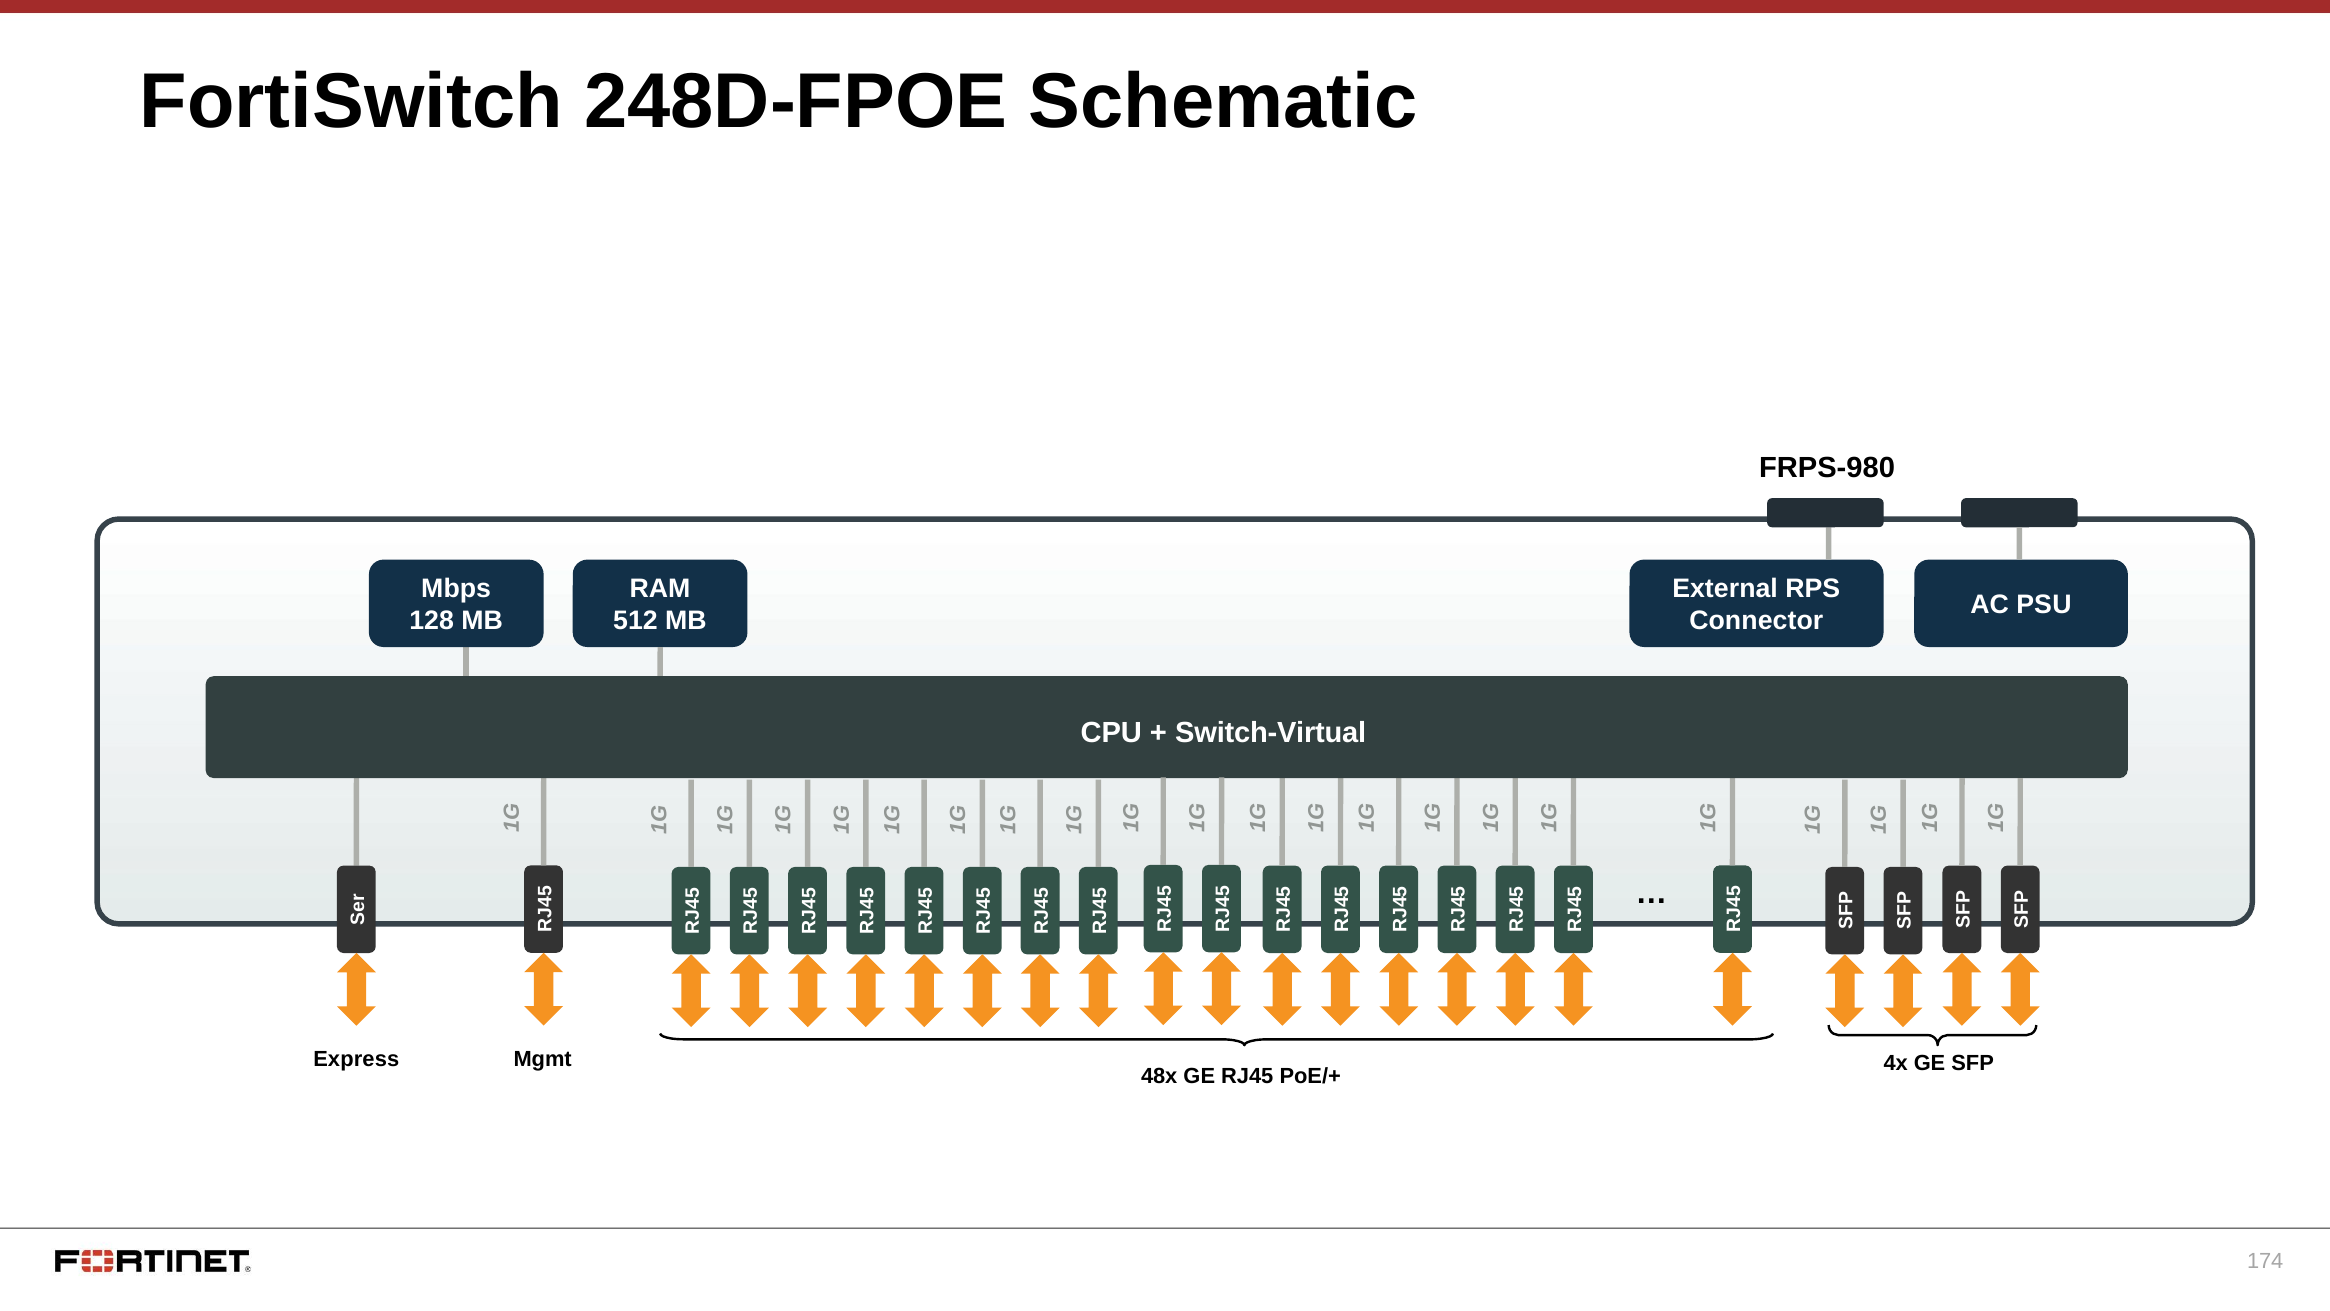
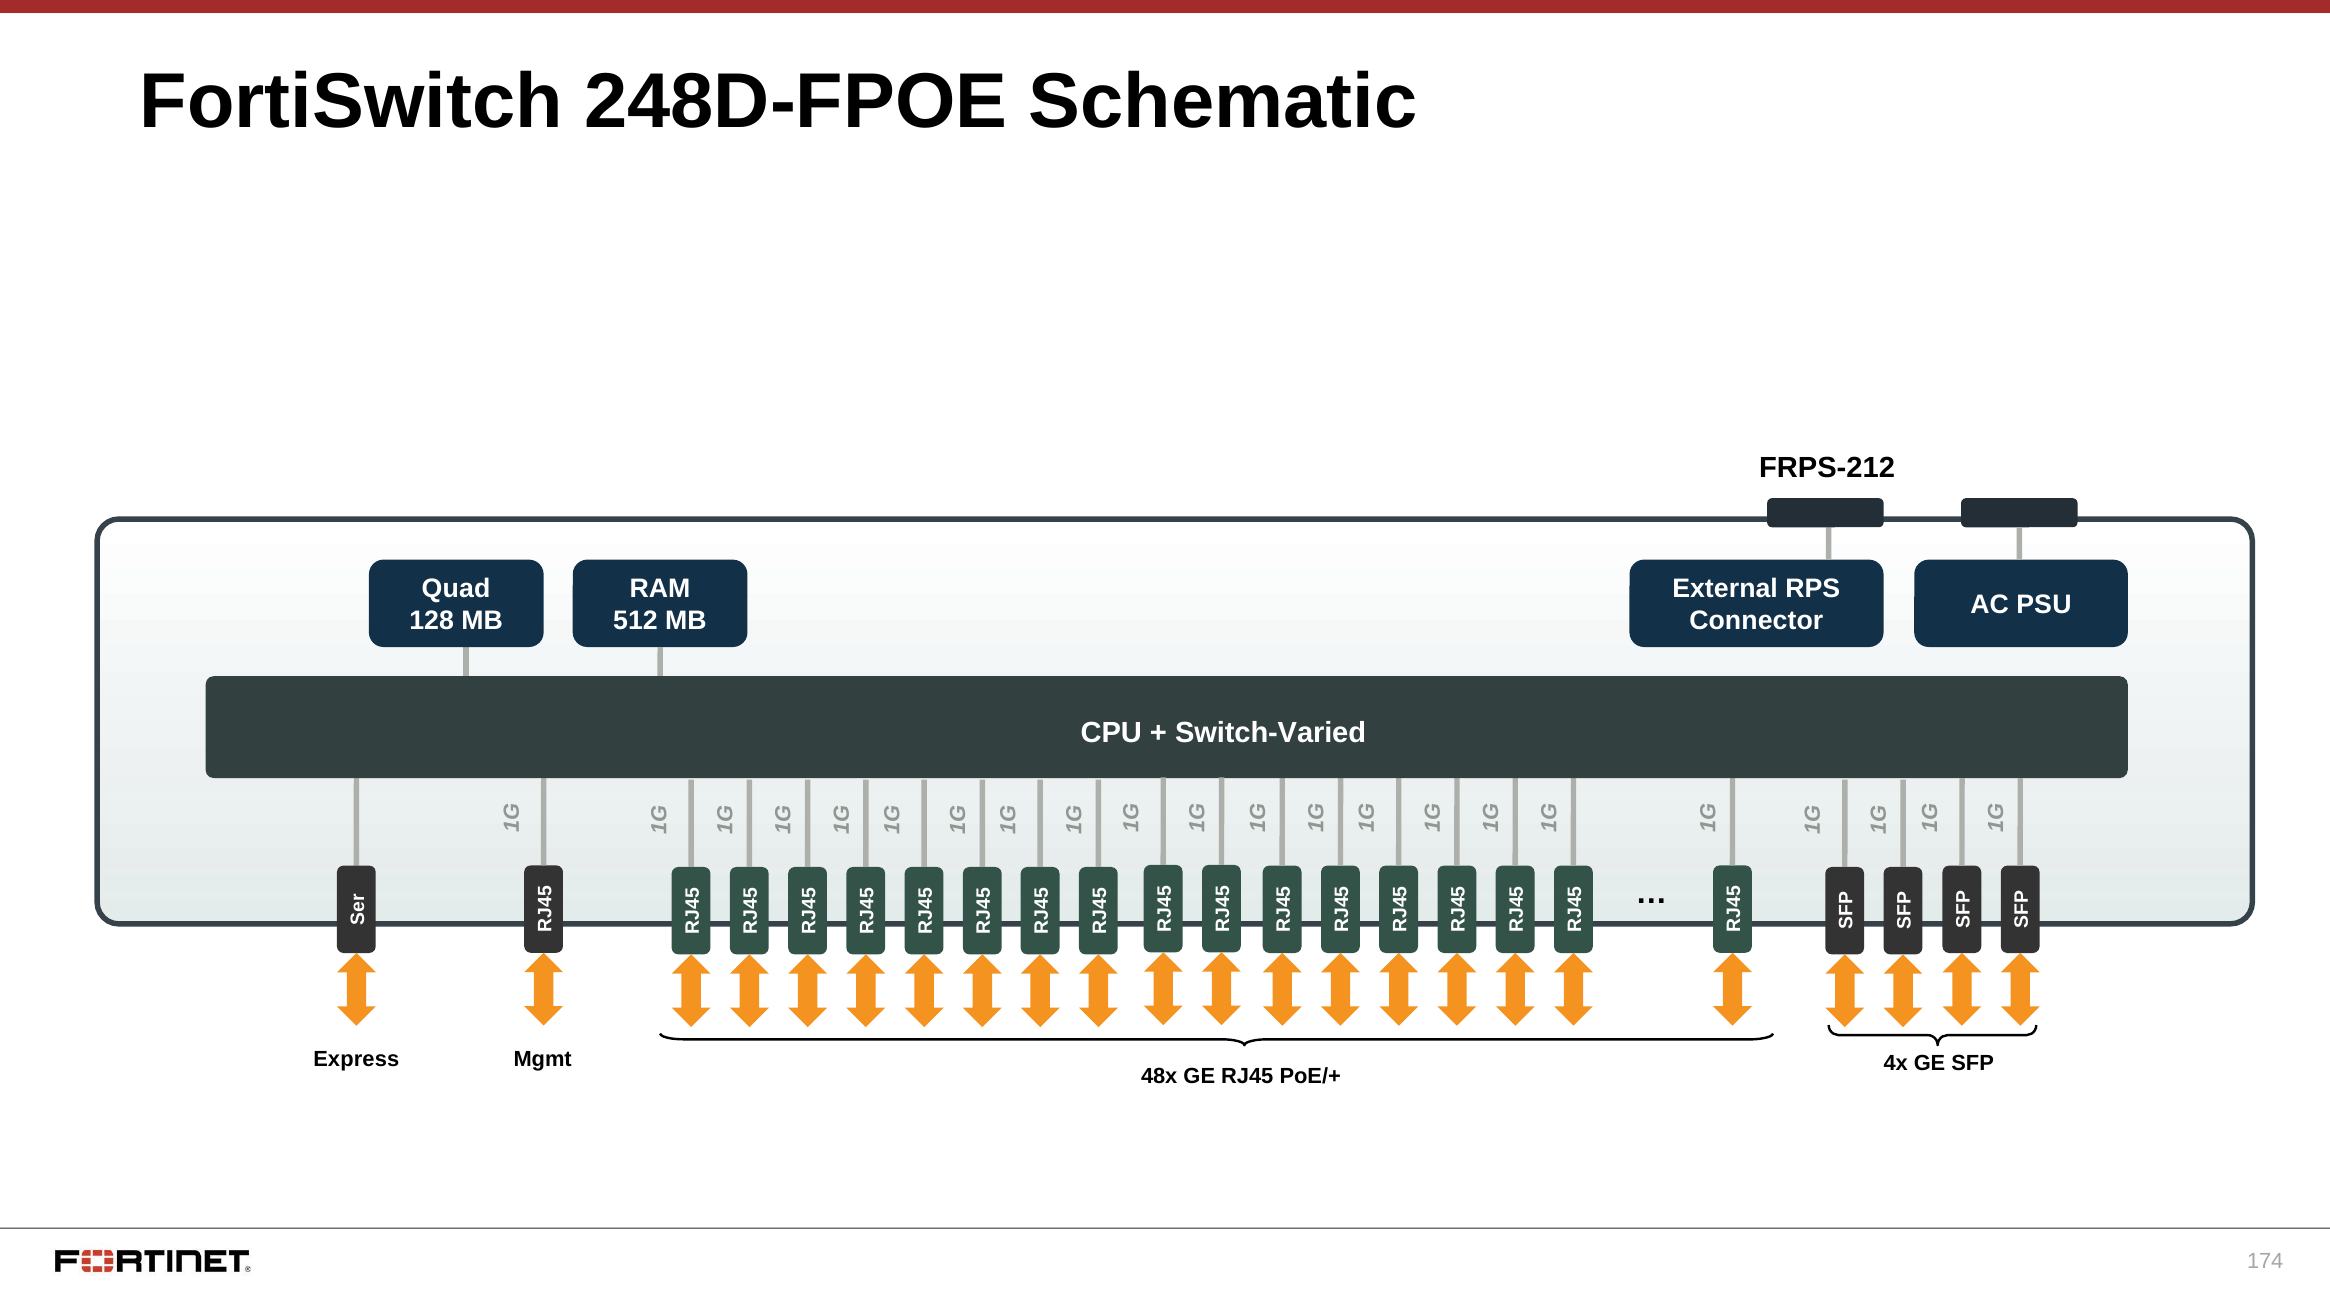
FRPS-980: FRPS-980 -> FRPS-212
Mbps: Mbps -> Quad
Switch-Virtual: Switch-Virtual -> Switch-Varied
